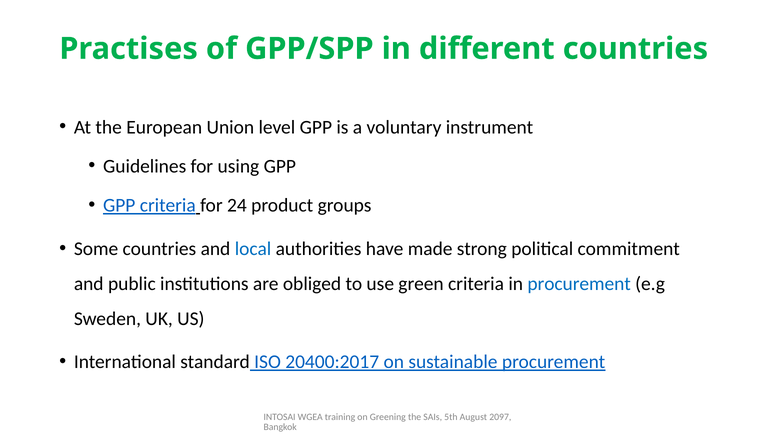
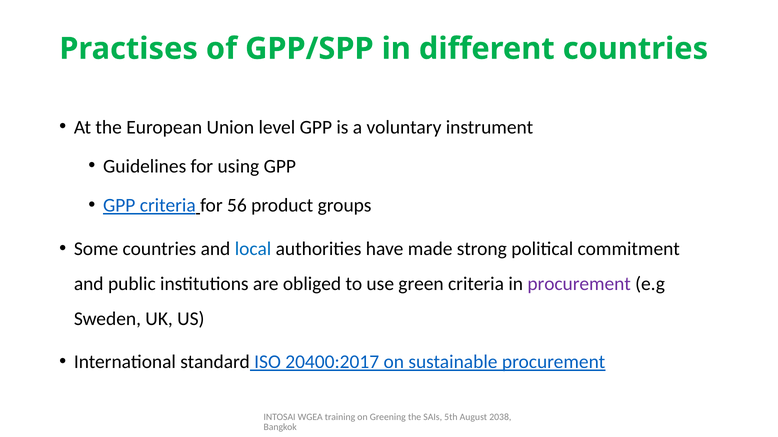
24: 24 -> 56
procurement at (579, 284) colour: blue -> purple
2097: 2097 -> 2038
